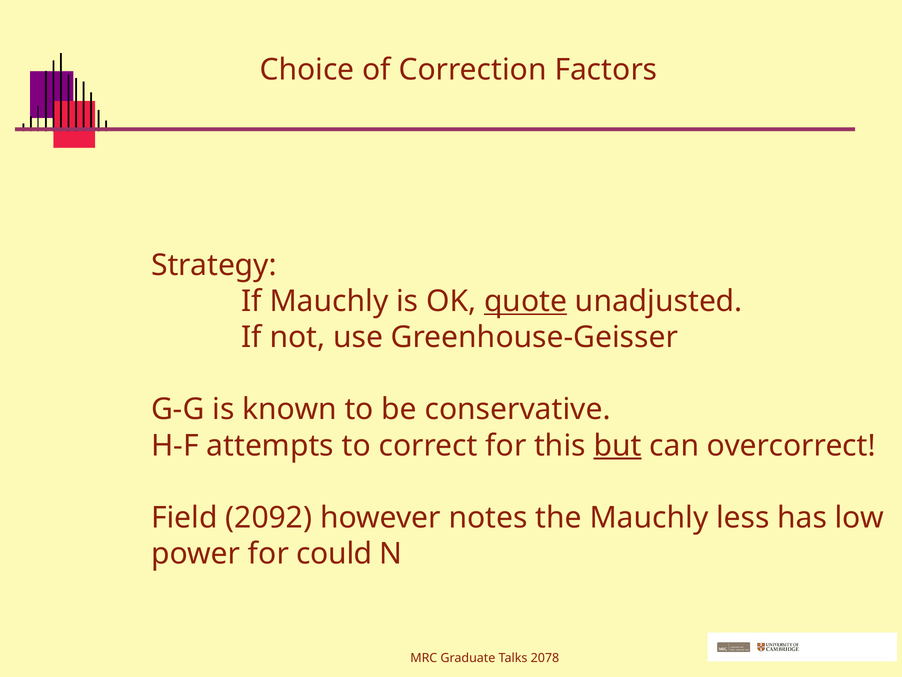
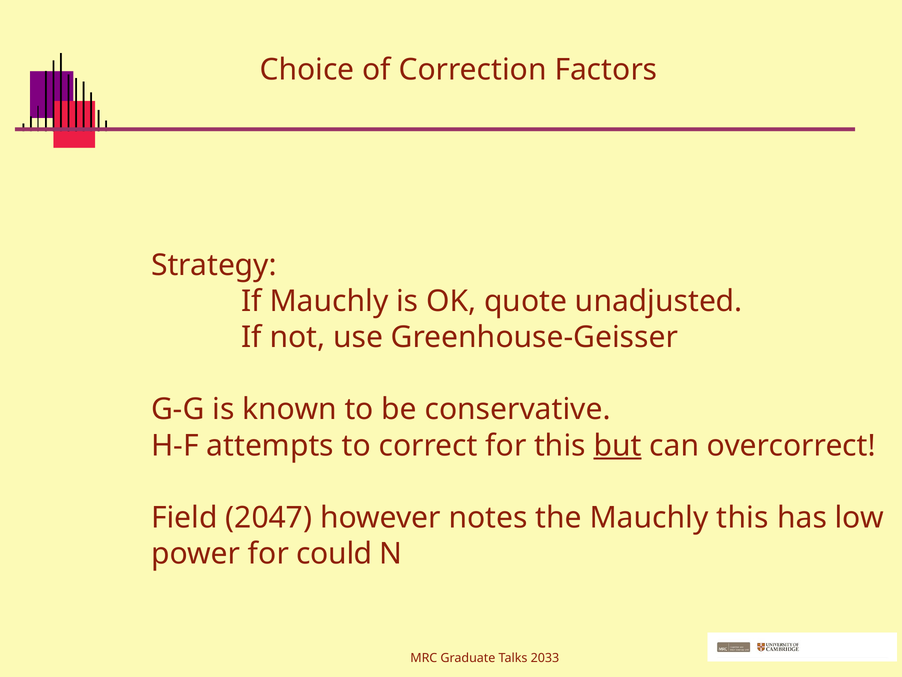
quote underline: present -> none
2092: 2092 -> 2047
Mauchly less: less -> this
2078: 2078 -> 2033
